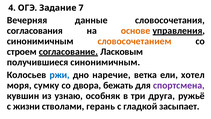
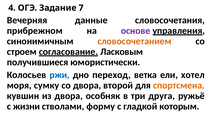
согласования: согласования -> прибрежном
основе colour: orange -> purple
получившиеся синонимичным: синонимичным -> юмористически
наречие: наречие -> переход
бежать: бежать -> второй
спортсмена colour: purple -> orange
из узнаю: узнаю -> двора
герань: герань -> форму
засыпает: засыпает -> которым
